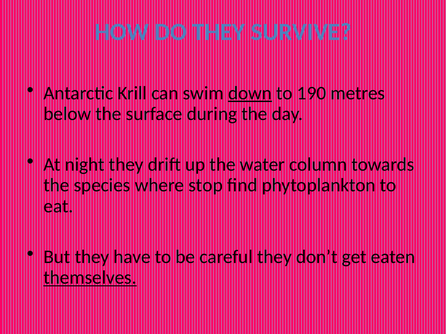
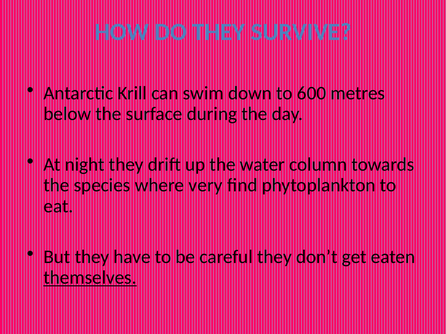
down underline: present -> none
190: 190 -> 600
stop: stop -> very
